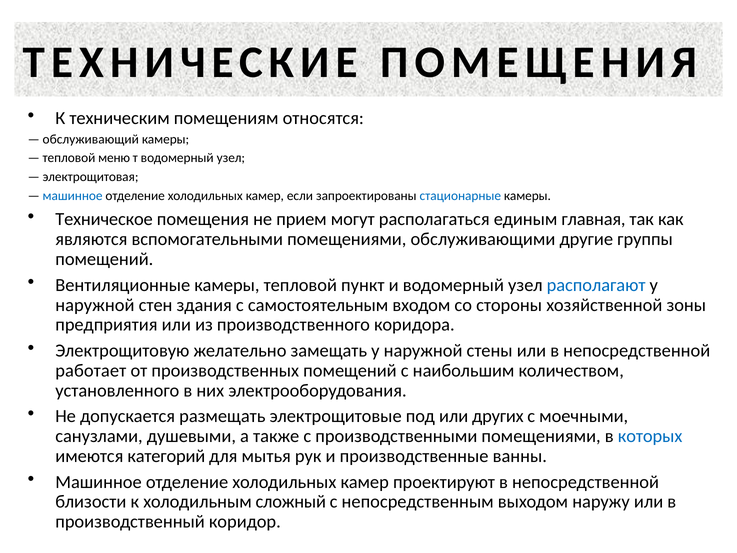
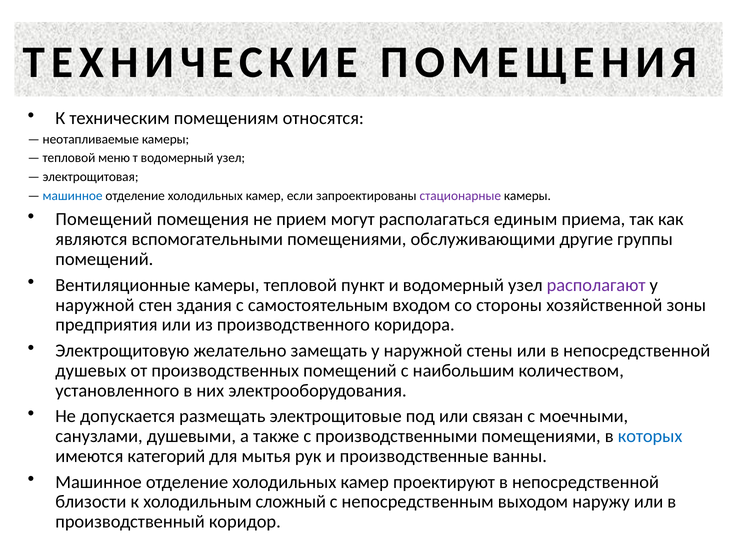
обслуживающий: обслуживающий -> неотапливаемые
стационарные colour: blue -> purple
Техническое at (104, 219): Техническое -> Помещений
главная: главная -> приема
располагают colour: blue -> purple
работает: работает -> душевых
других: других -> связан
